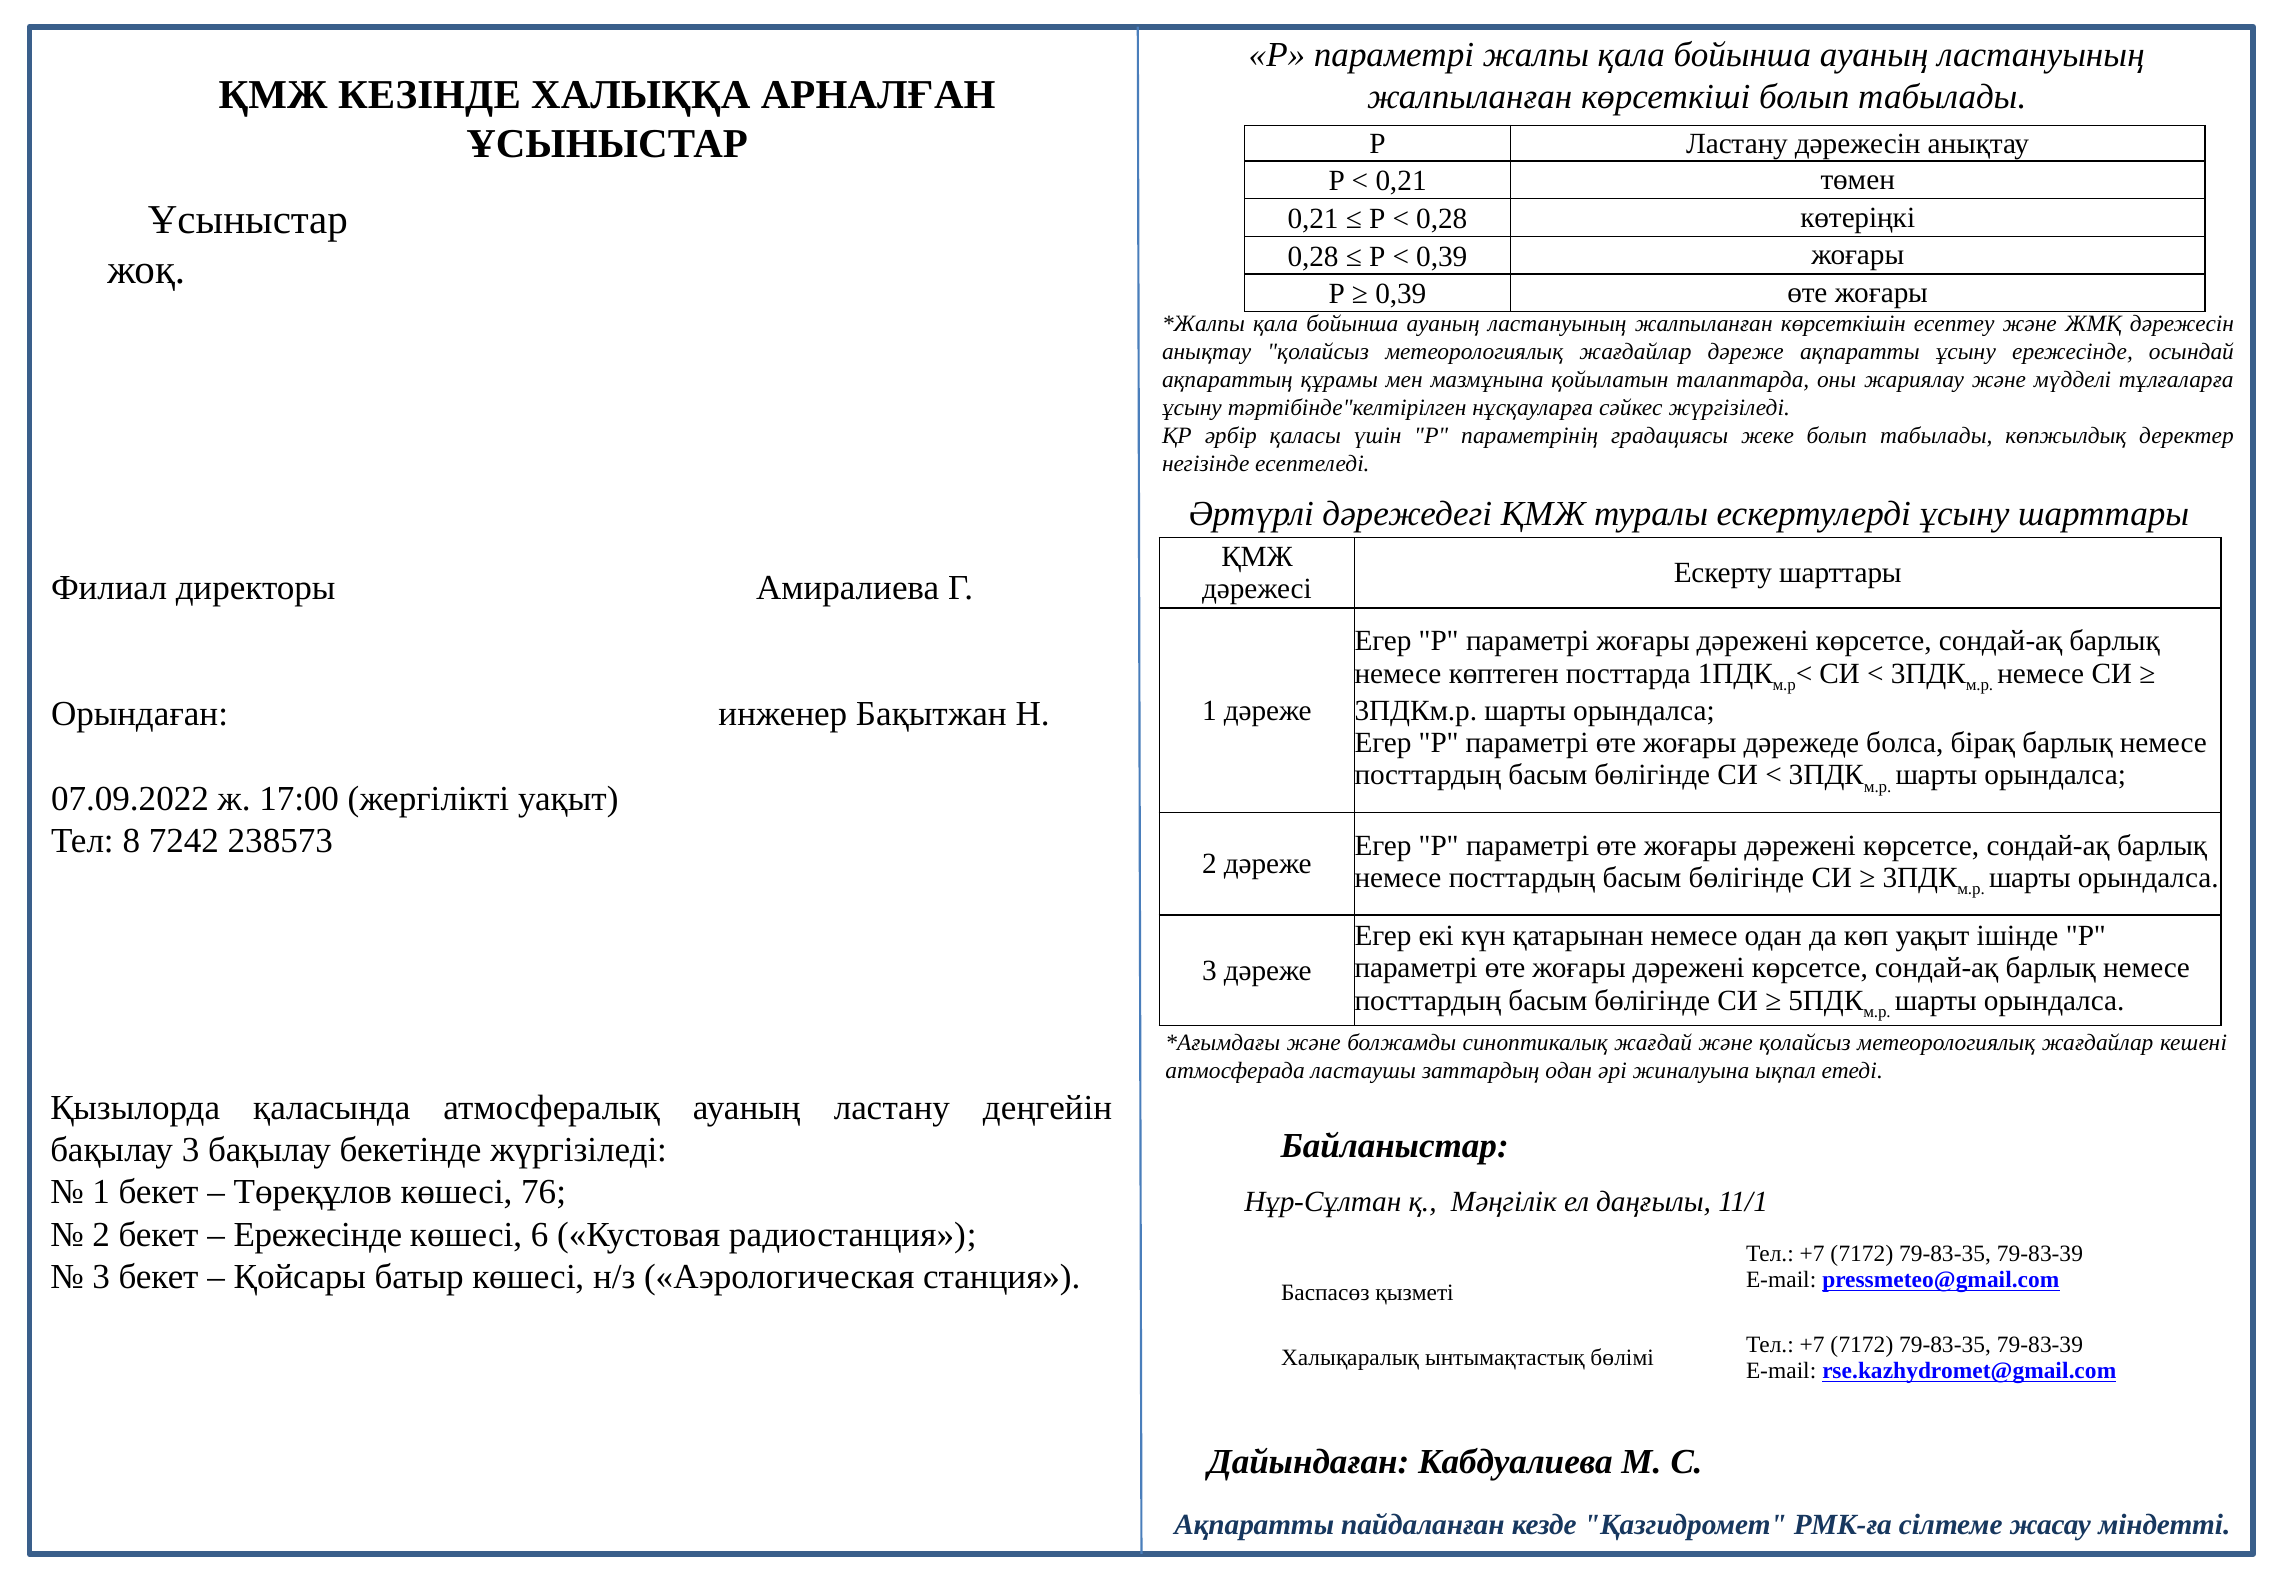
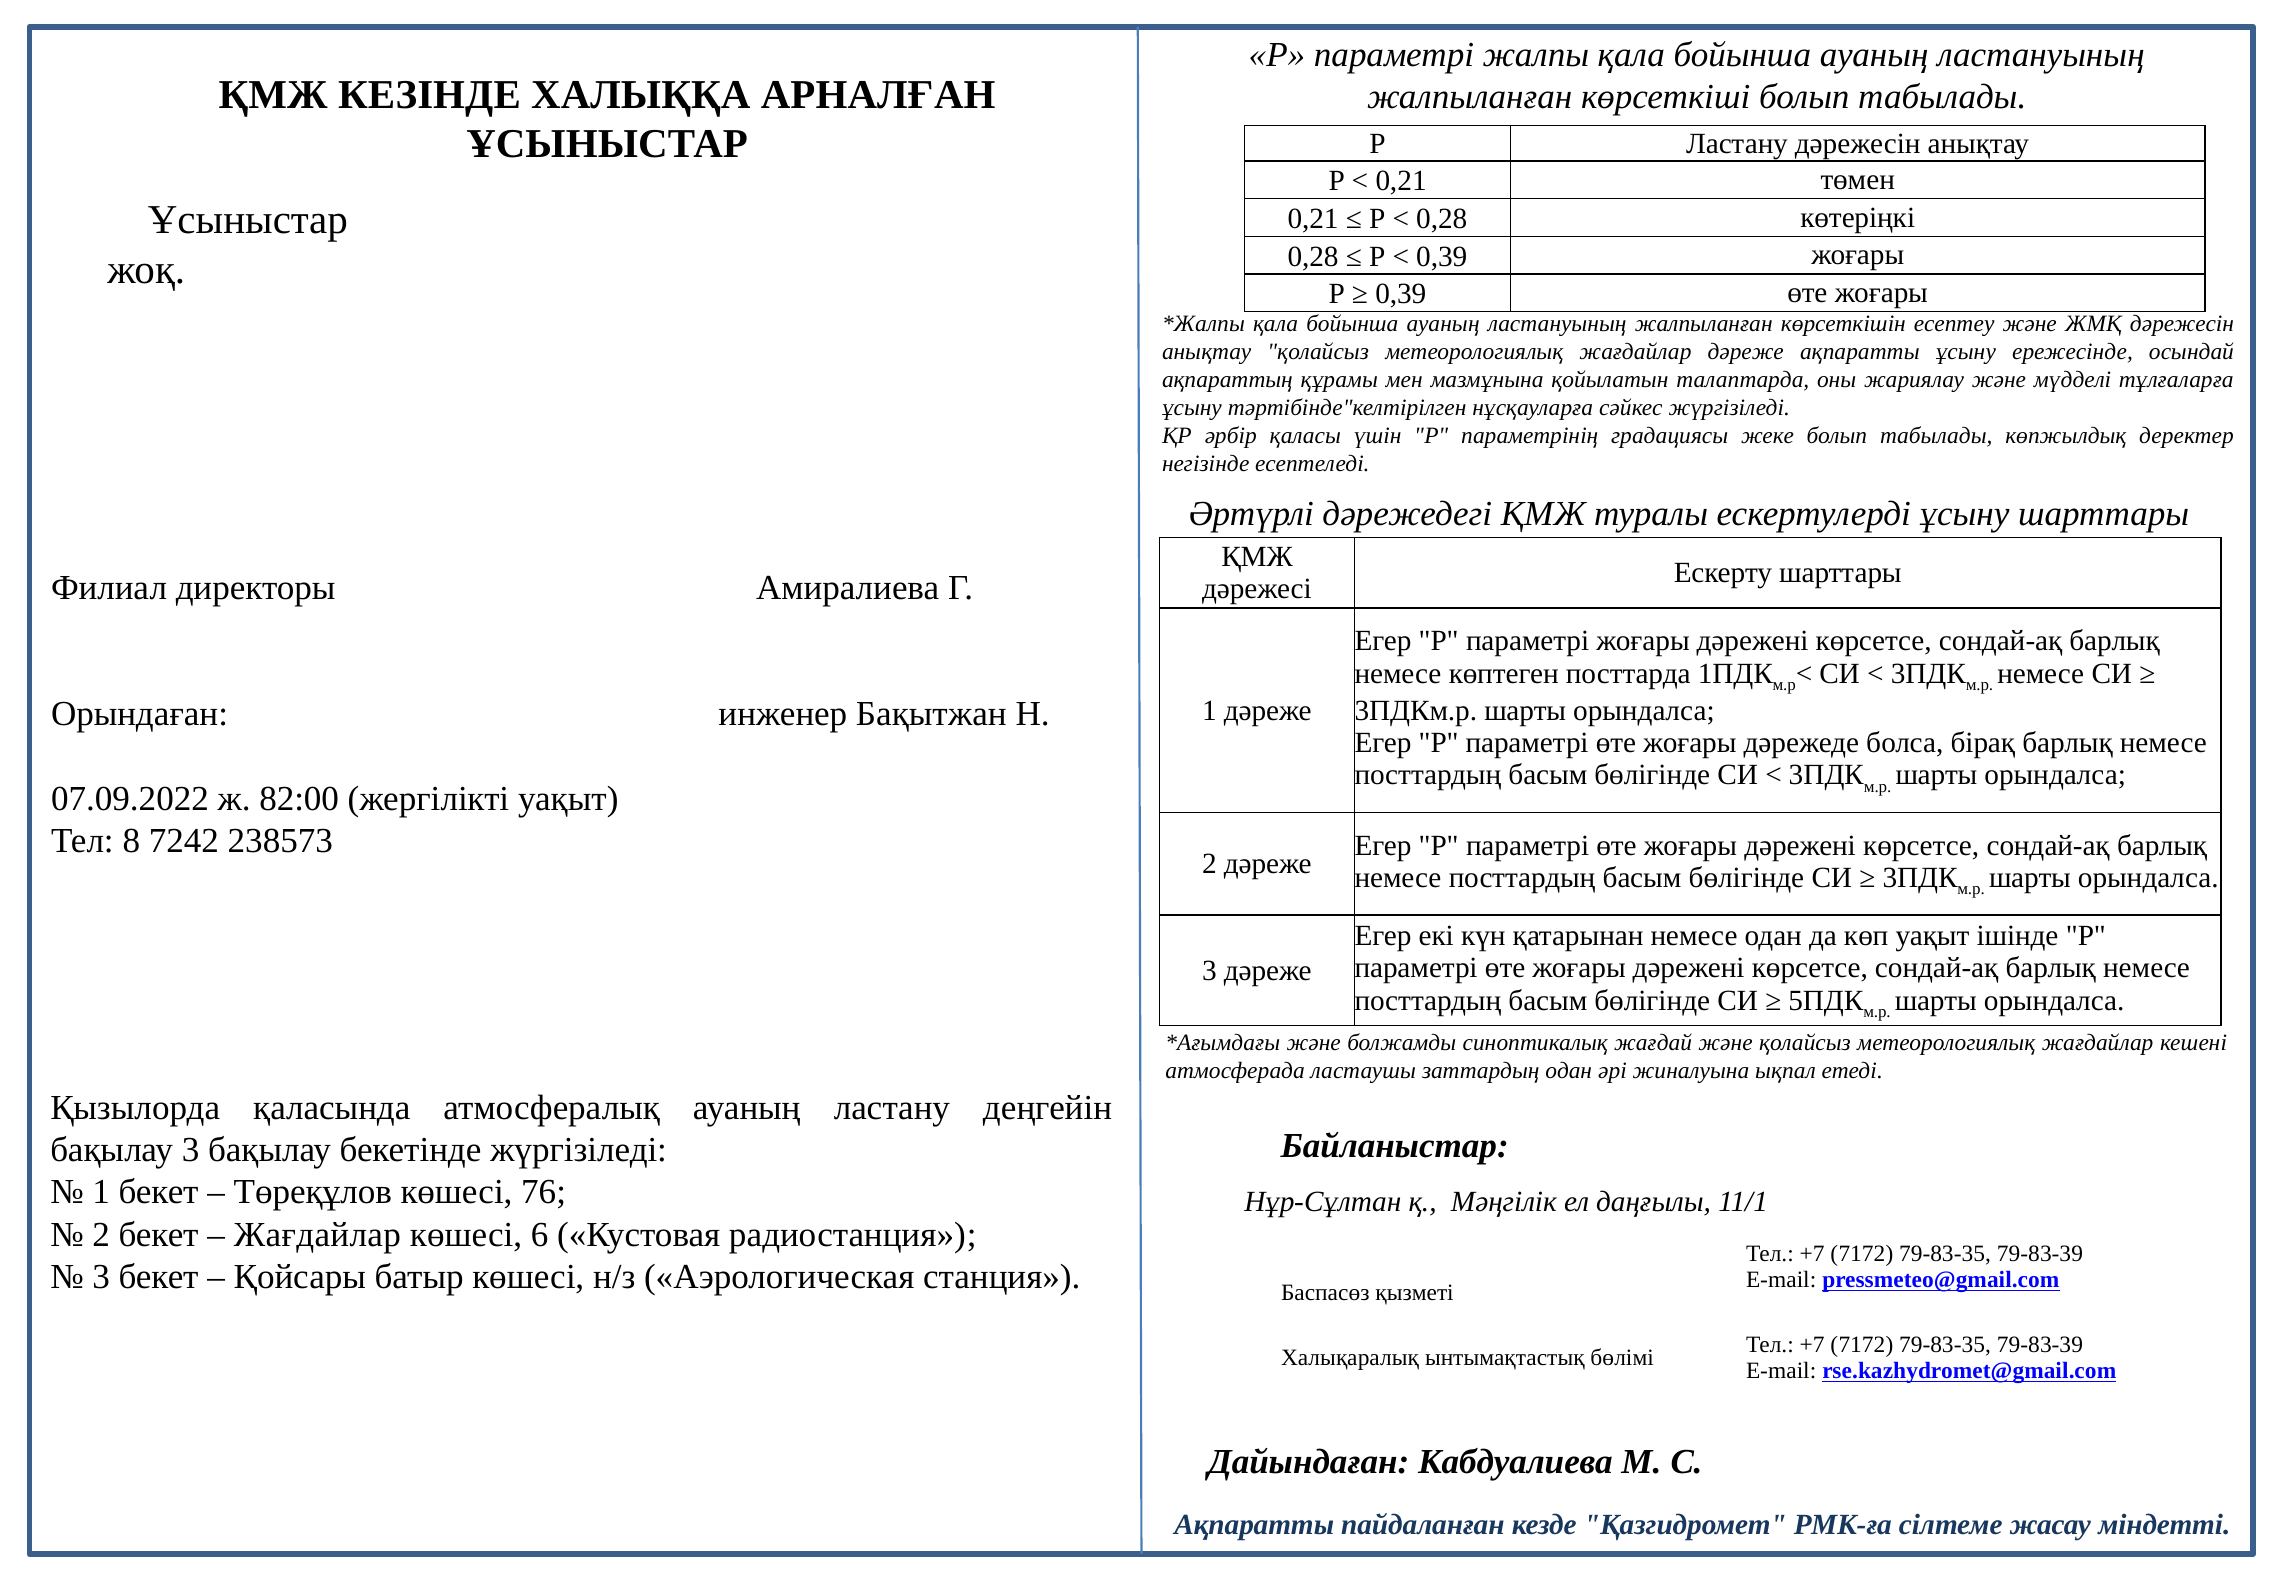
17:00: 17:00 -> 82:00
Ережесінде at (318, 1234): Ережесінде -> Жағдайлар
